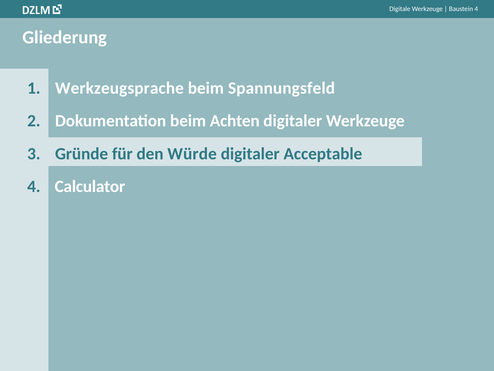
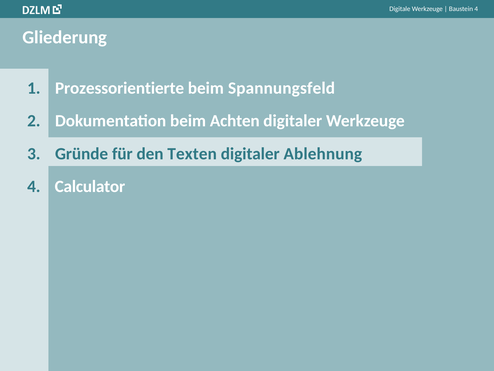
Werkzeugsprache: Werkzeugsprache -> Prozessorientierte
Würde: Würde -> Texten
Acceptable: Acceptable -> Ablehnung
